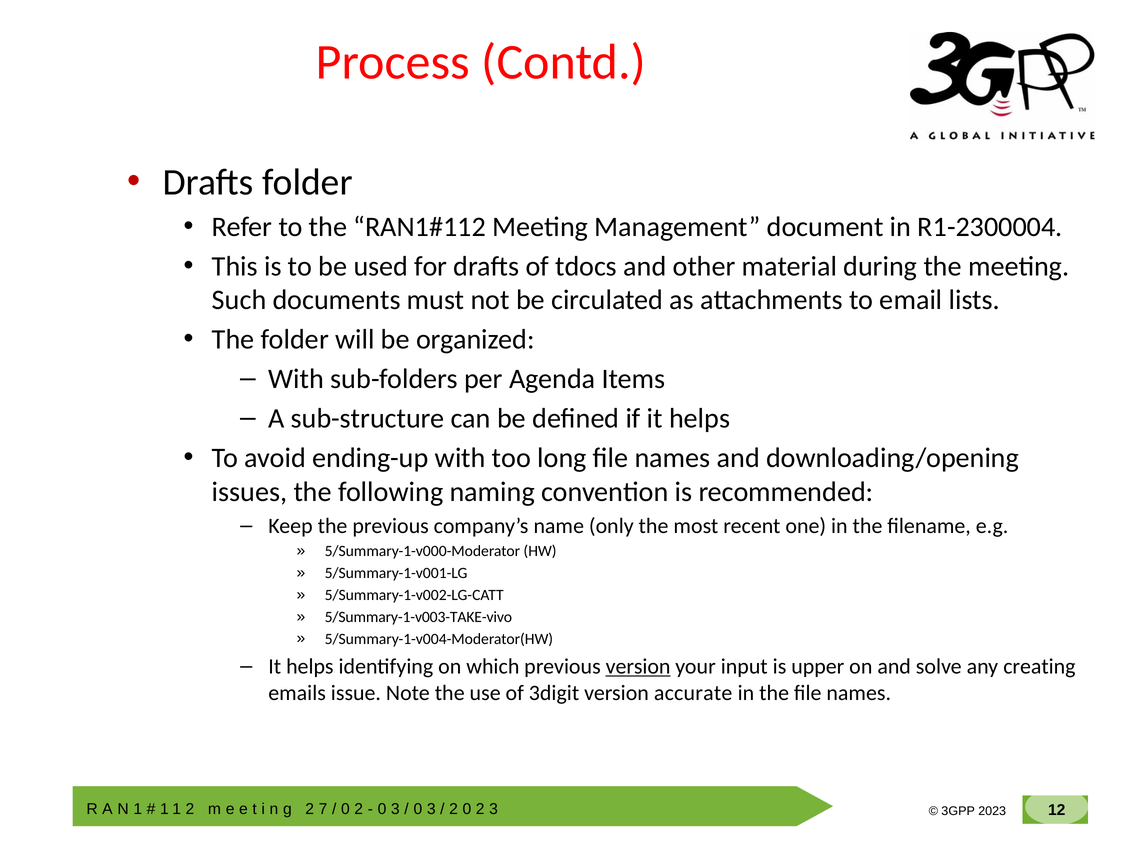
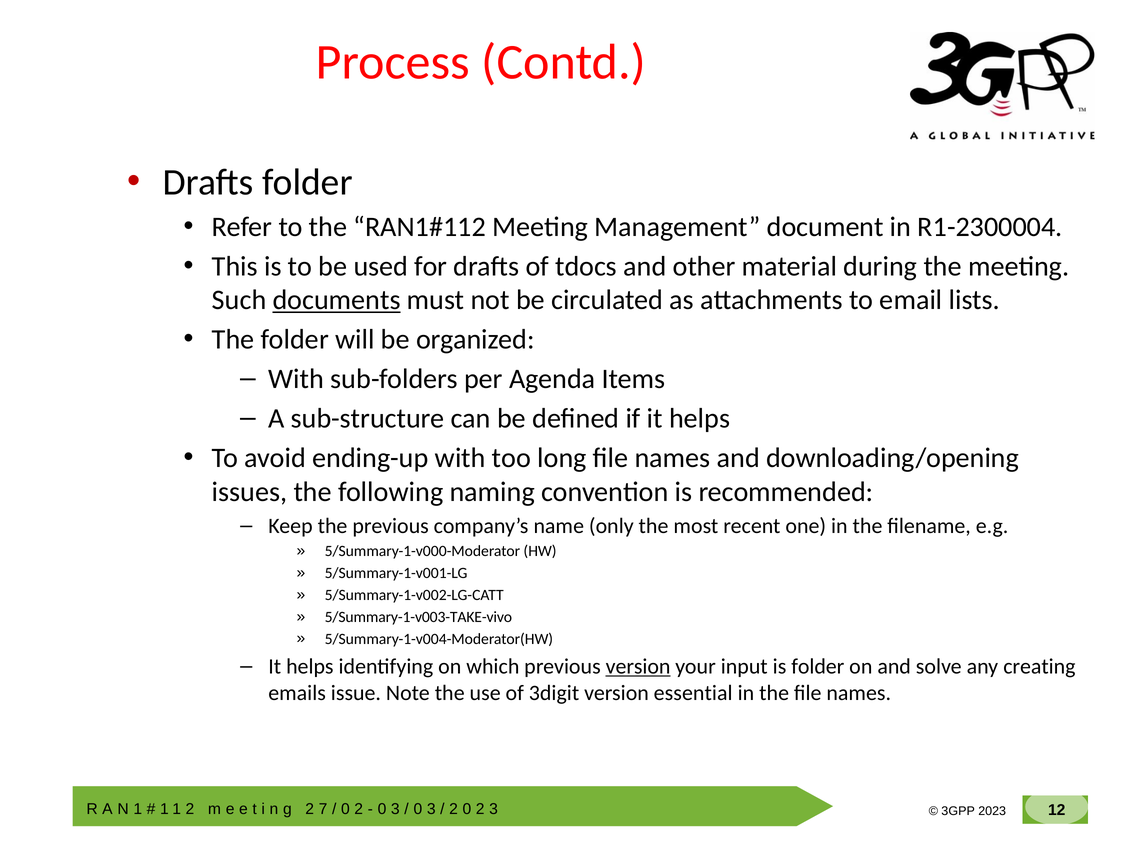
documents underline: none -> present
is upper: upper -> folder
accurate: accurate -> essential
